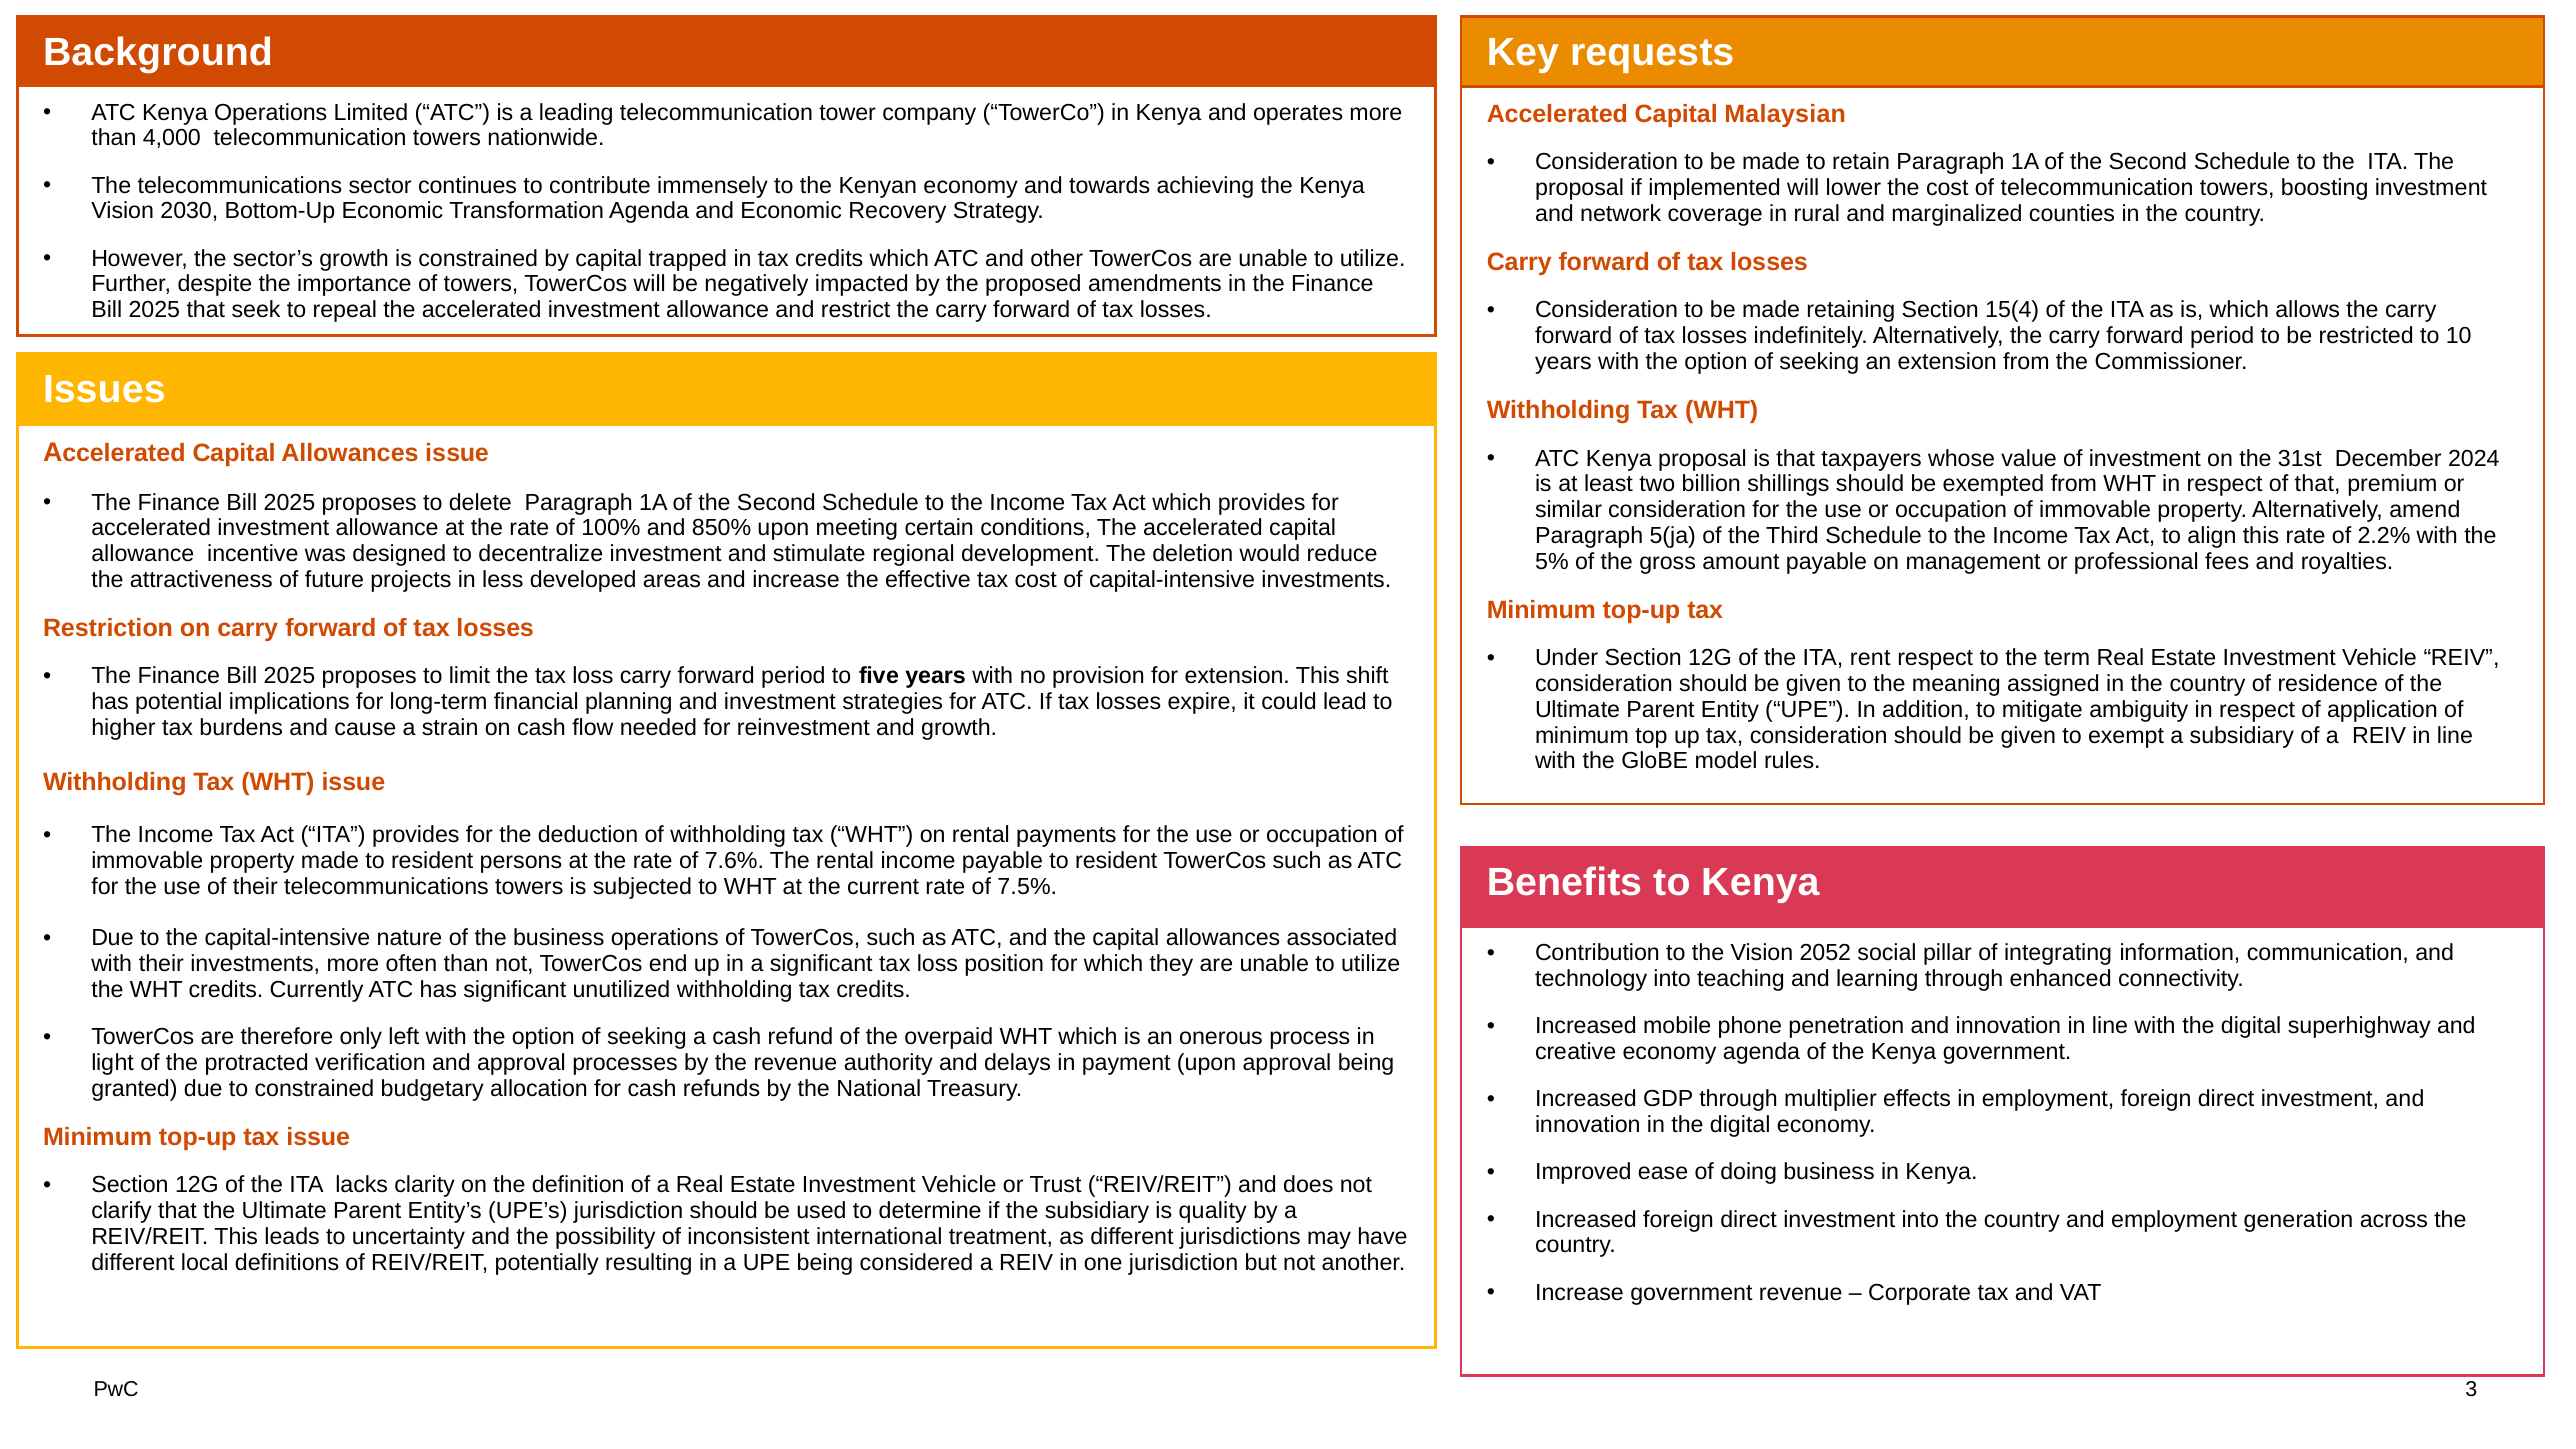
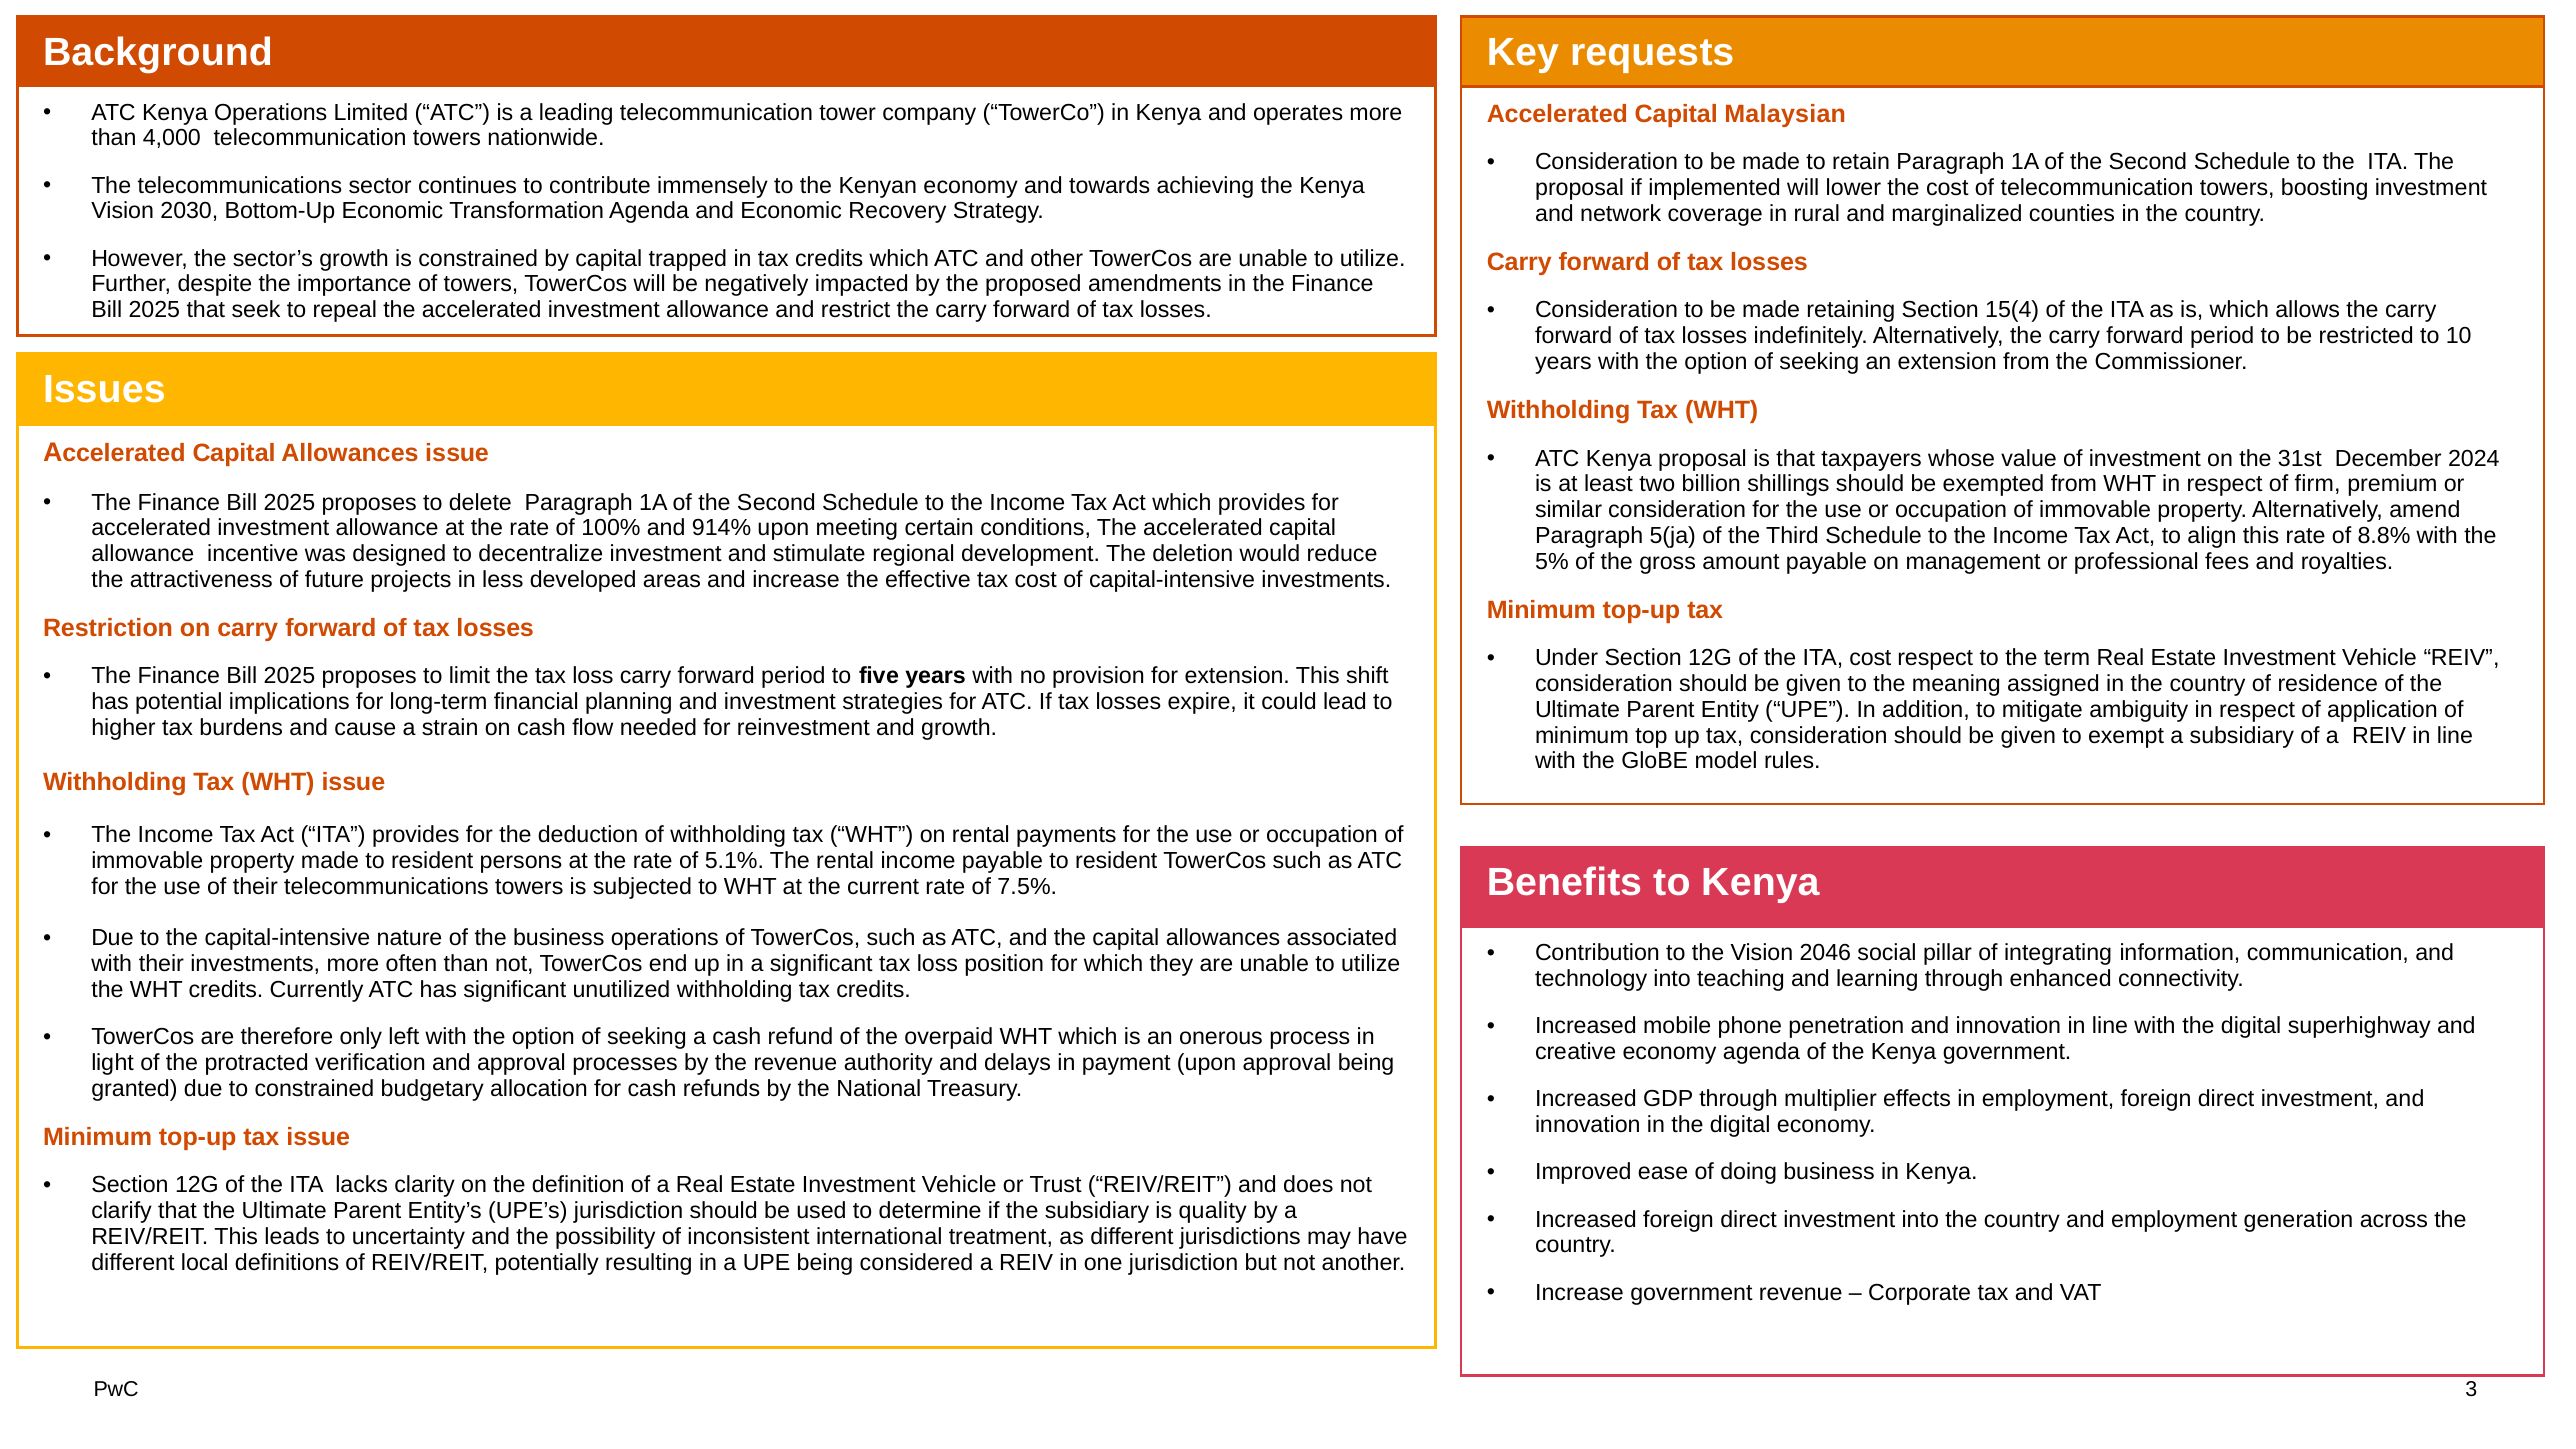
of that: that -> firm
850%: 850% -> 914%
2.2%: 2.2% -> 8.8%
ITA rent: rent -> cost
7.6%: 7.6% -> 5.1%
2052: 2052 -> 2046
